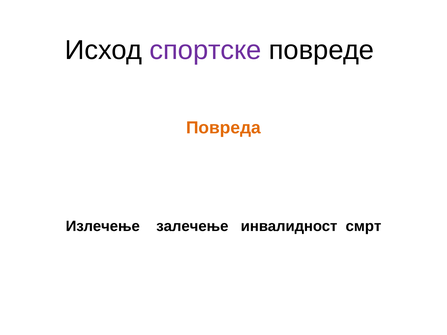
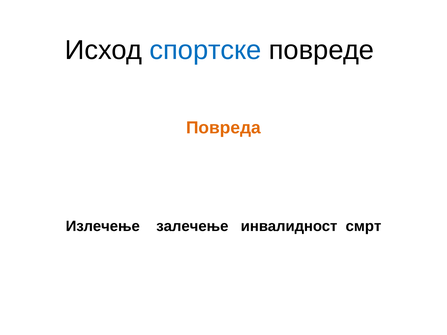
спортске colour: purple -> blue
